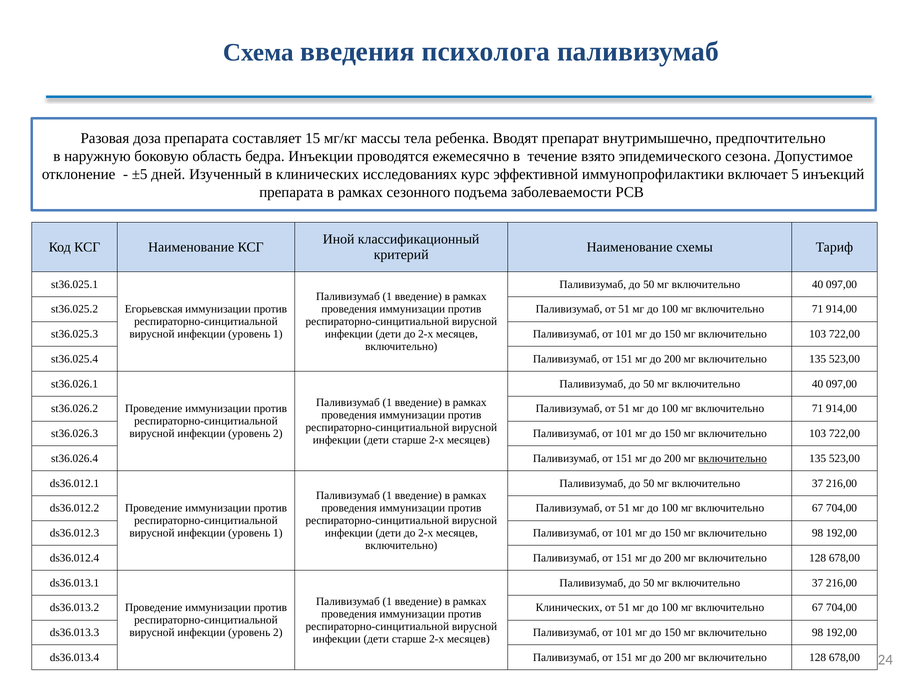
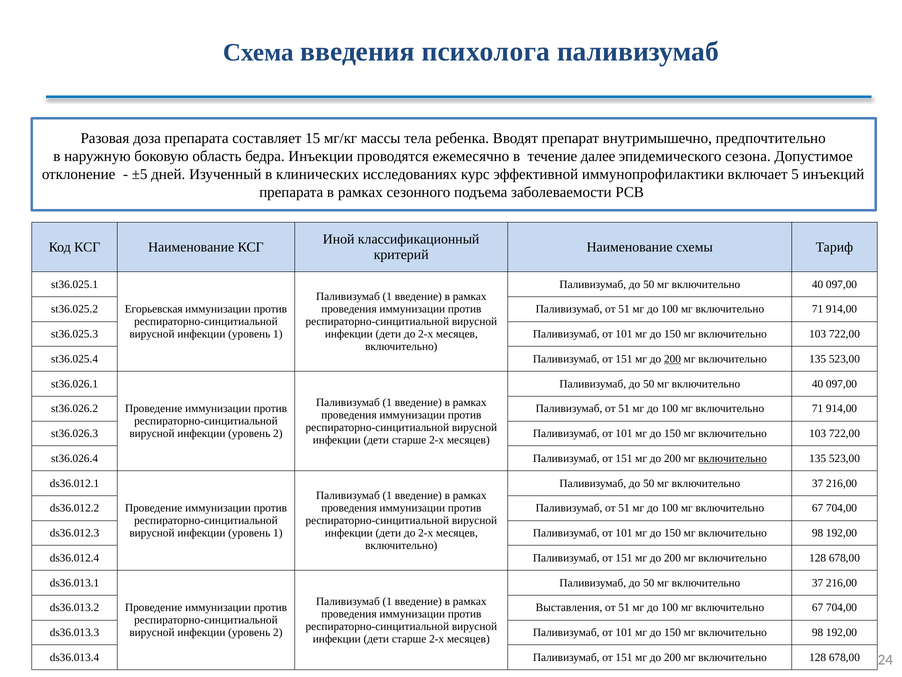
взято: взято -> далее
200 at (672, 359) underline: none -> present
ds36.013.2 Клинических: Клинических -> Выставления
